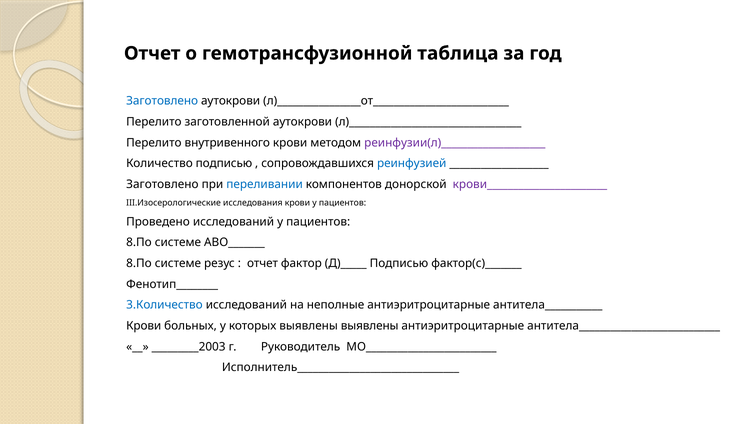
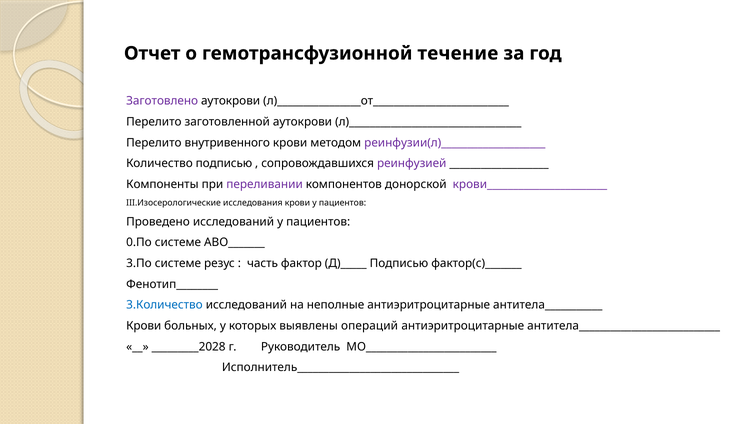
таблица: таблица -> течение
Заготовлено at (162, 101) colour: blue -> purple
реинфузией colour: blue -> purple
Заготовлено at (162, 184): Заготовлено -> Компоненты
переливании colour: blue -> purple
8.По at (139, 243): 8.По -> 0.По
8.По at (139, 263): 8.По -> 3.По
отчет at (263, 263): отчет -> часть
выявлены выявлены: выявлены -> операций
_________2003: _________2003 -> _________2028
